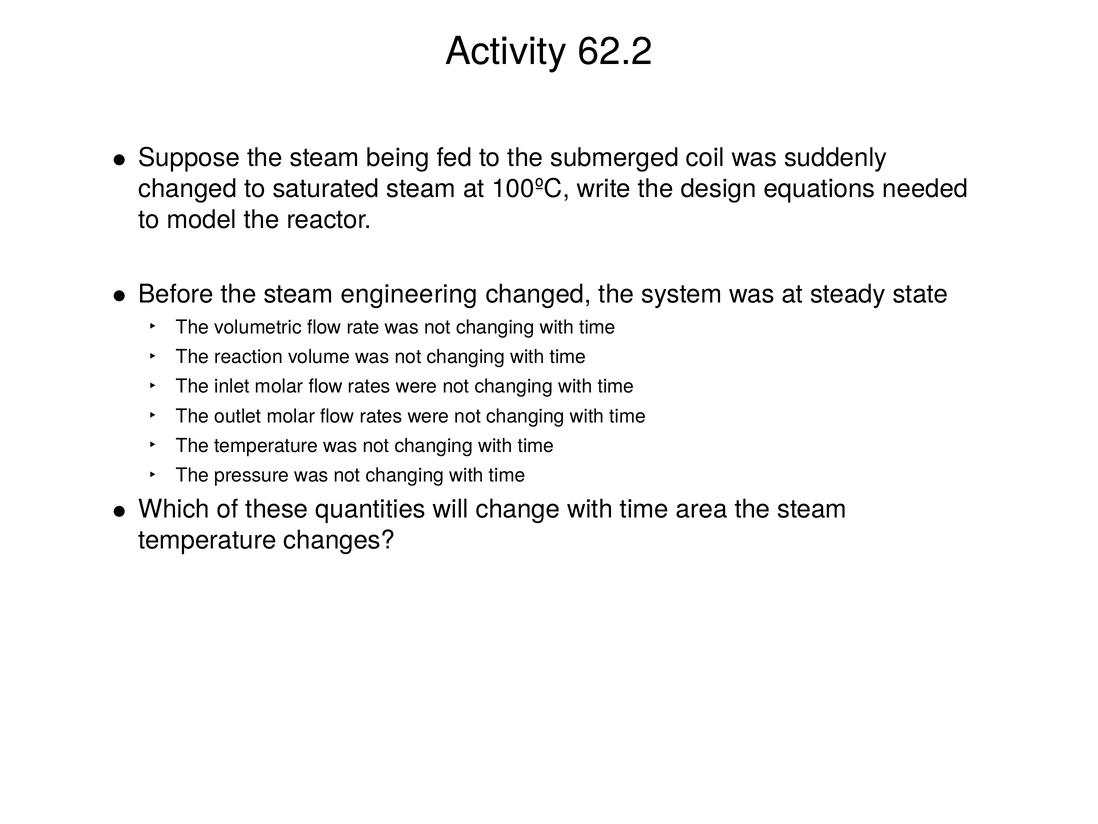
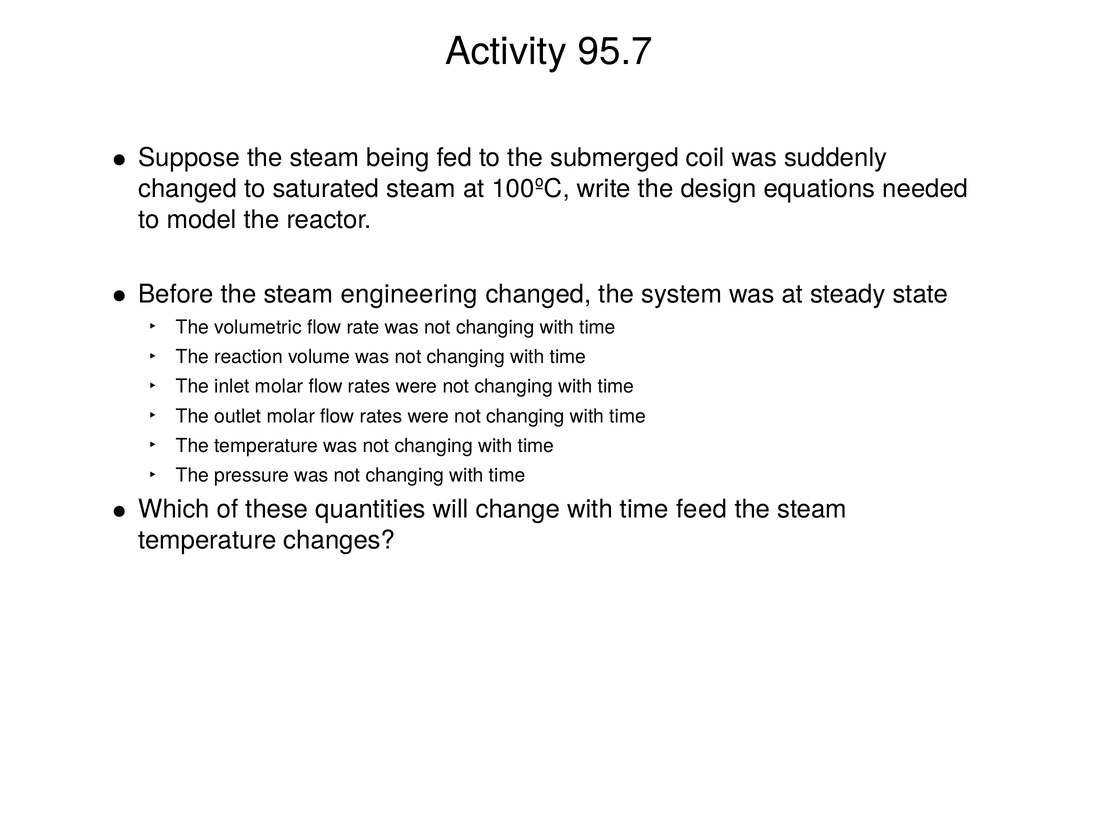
62.2: 62.2 -> 95.7
area: area -> feed
